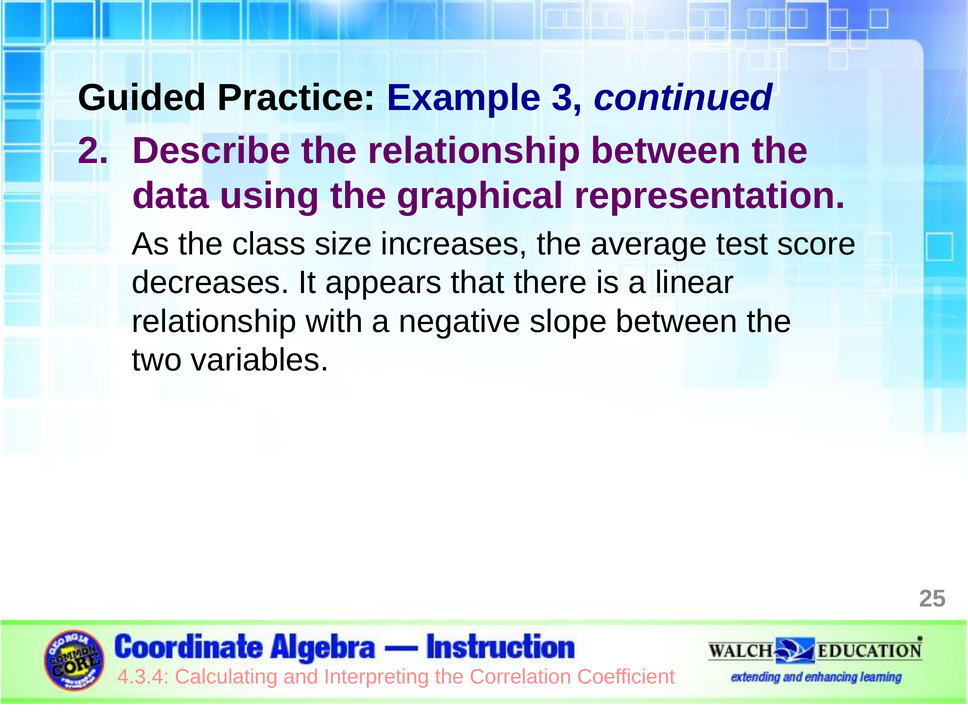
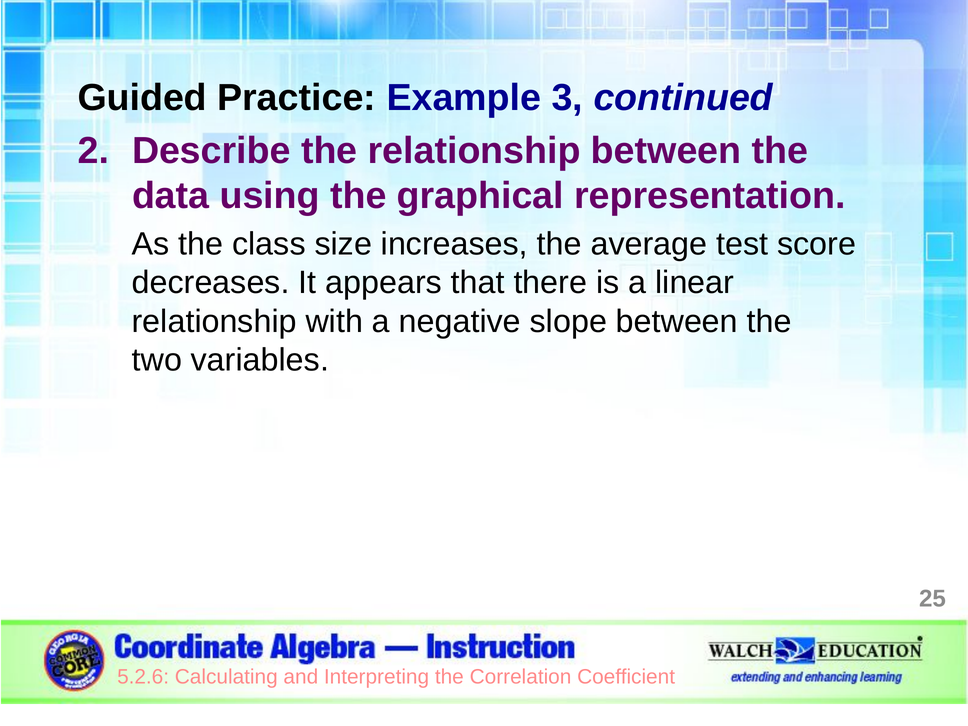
4.3.4: 4.3.4 -> 5.2.6
